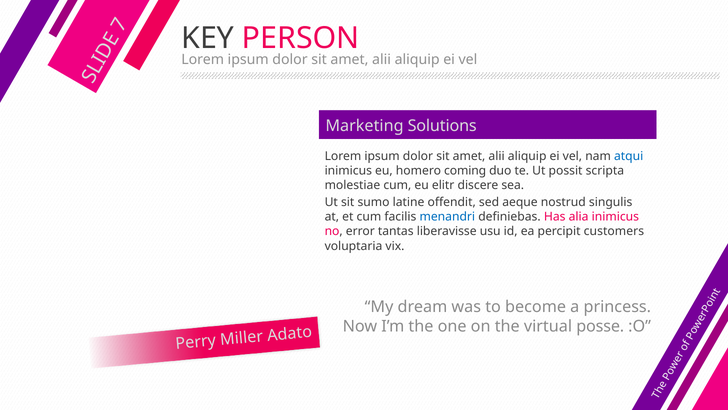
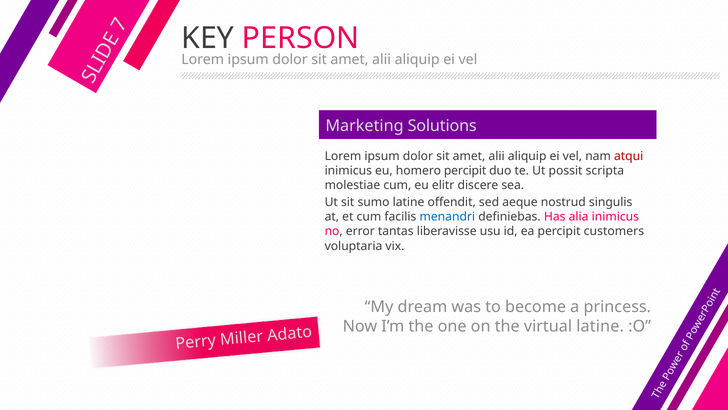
atqui colour: blue -> red
homero coming: coming -> percipit
virtual posse: posse -> latine
